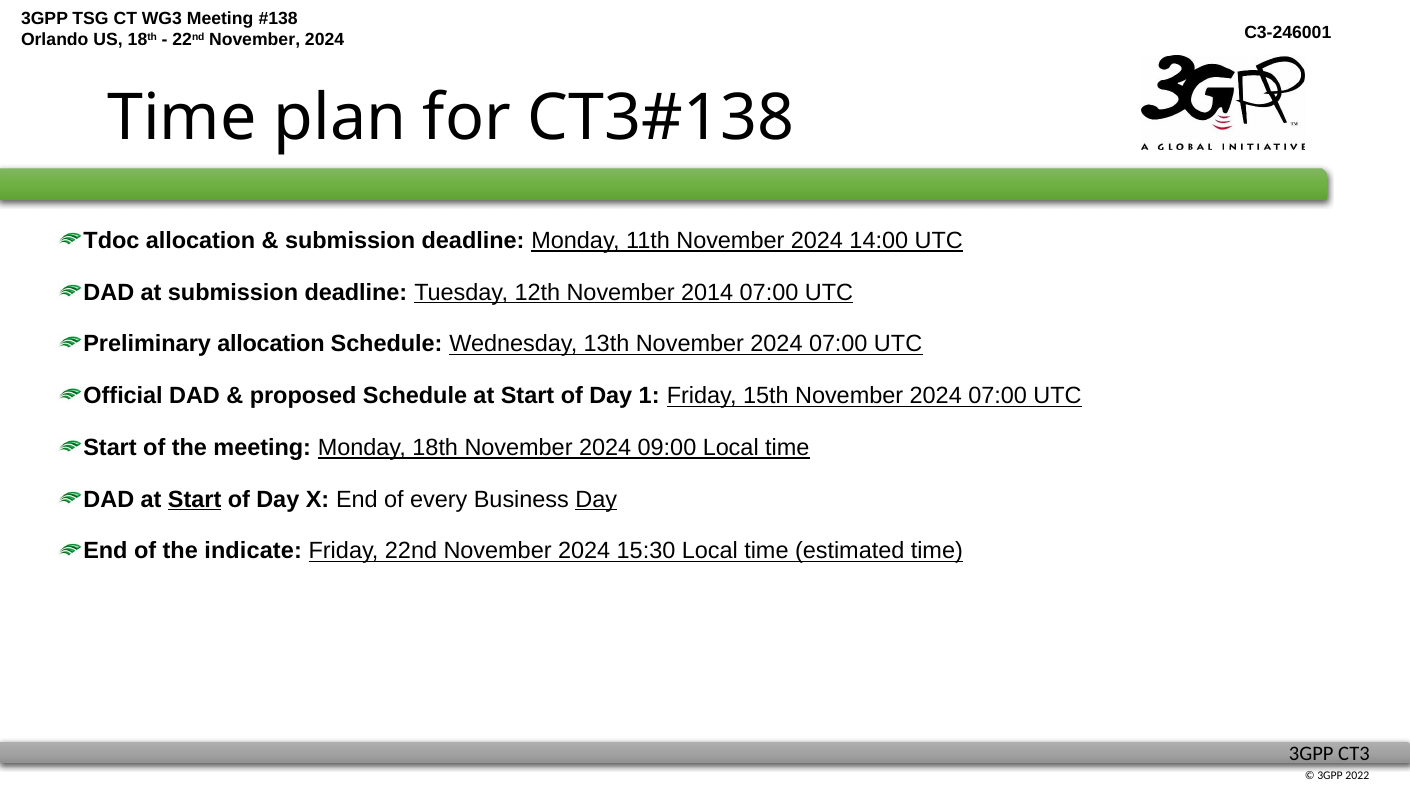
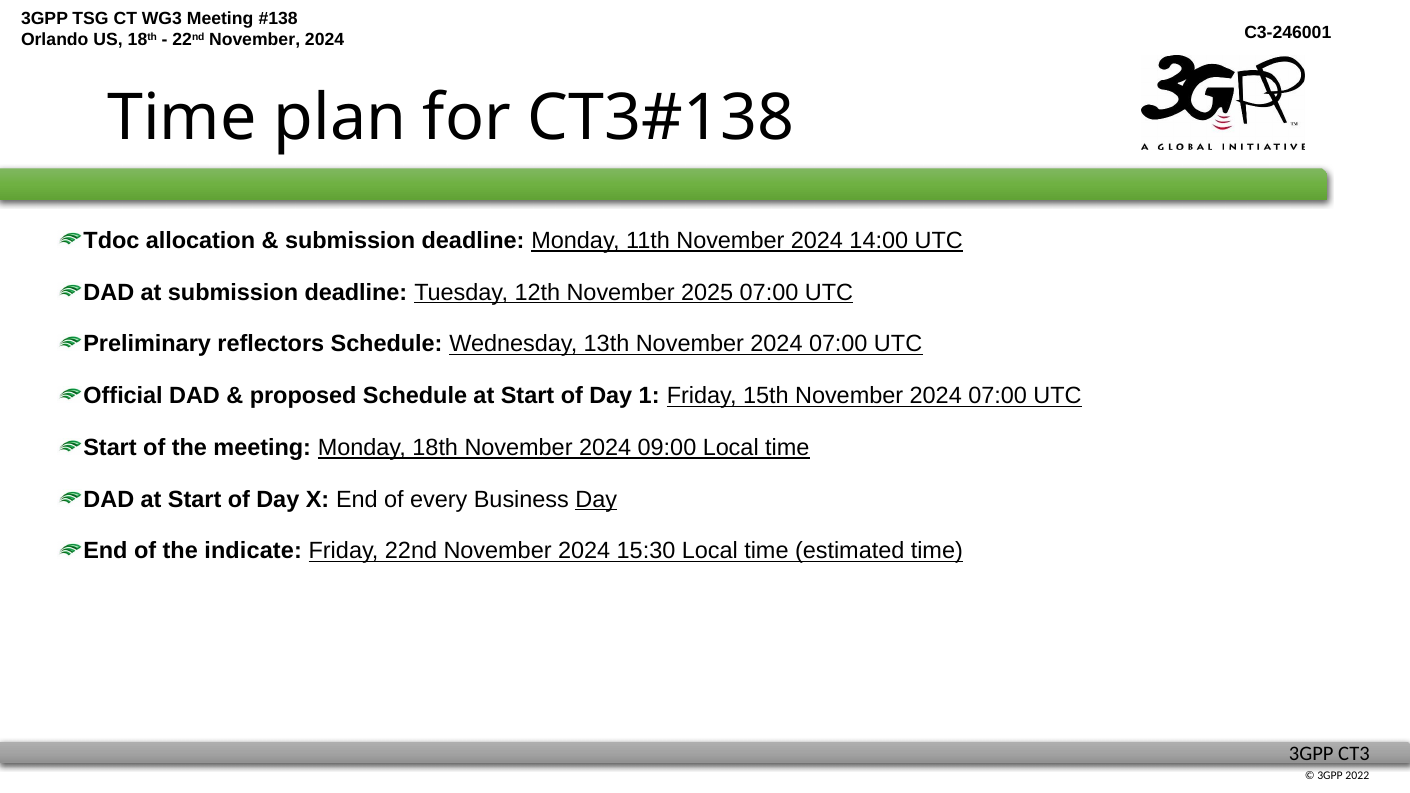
2014: 2014 -> 2025
Preliminary allocation: allocation -> reflectors
Start at (195, 499) underline: present -> none
